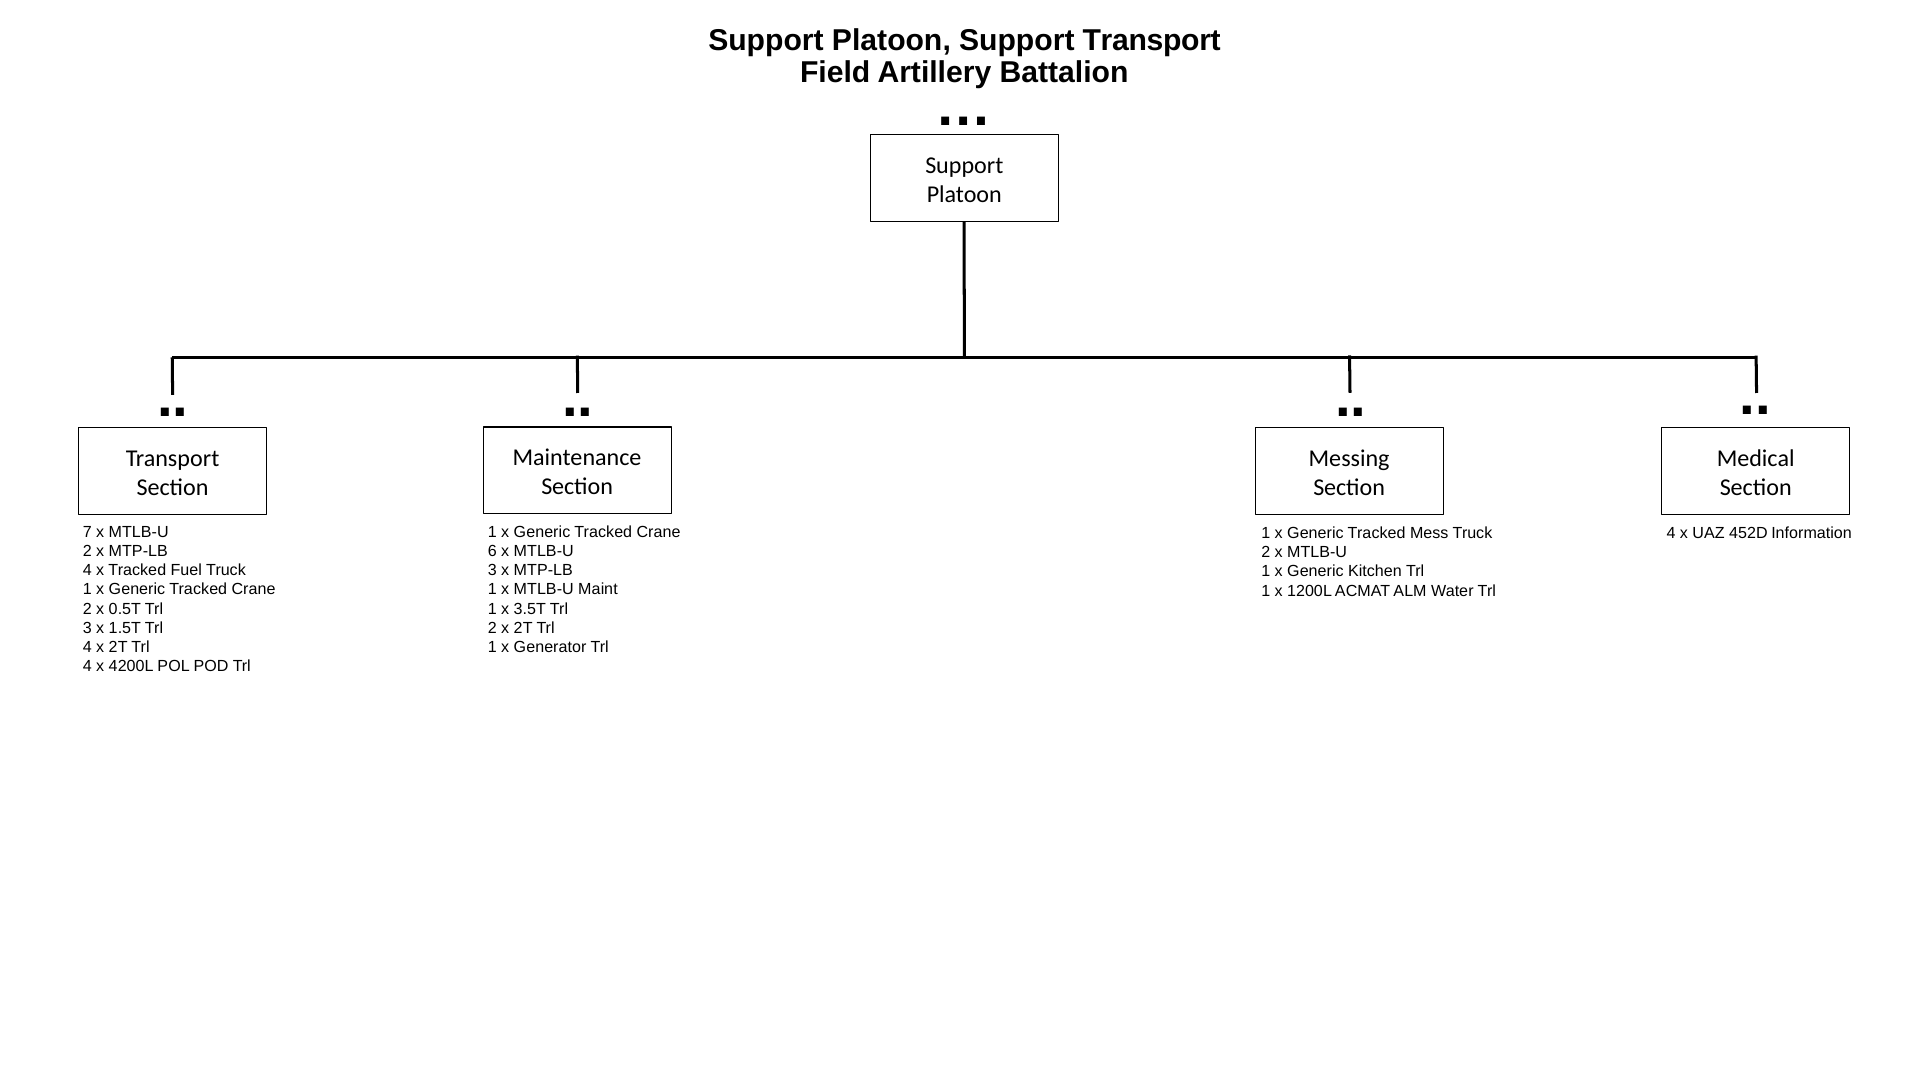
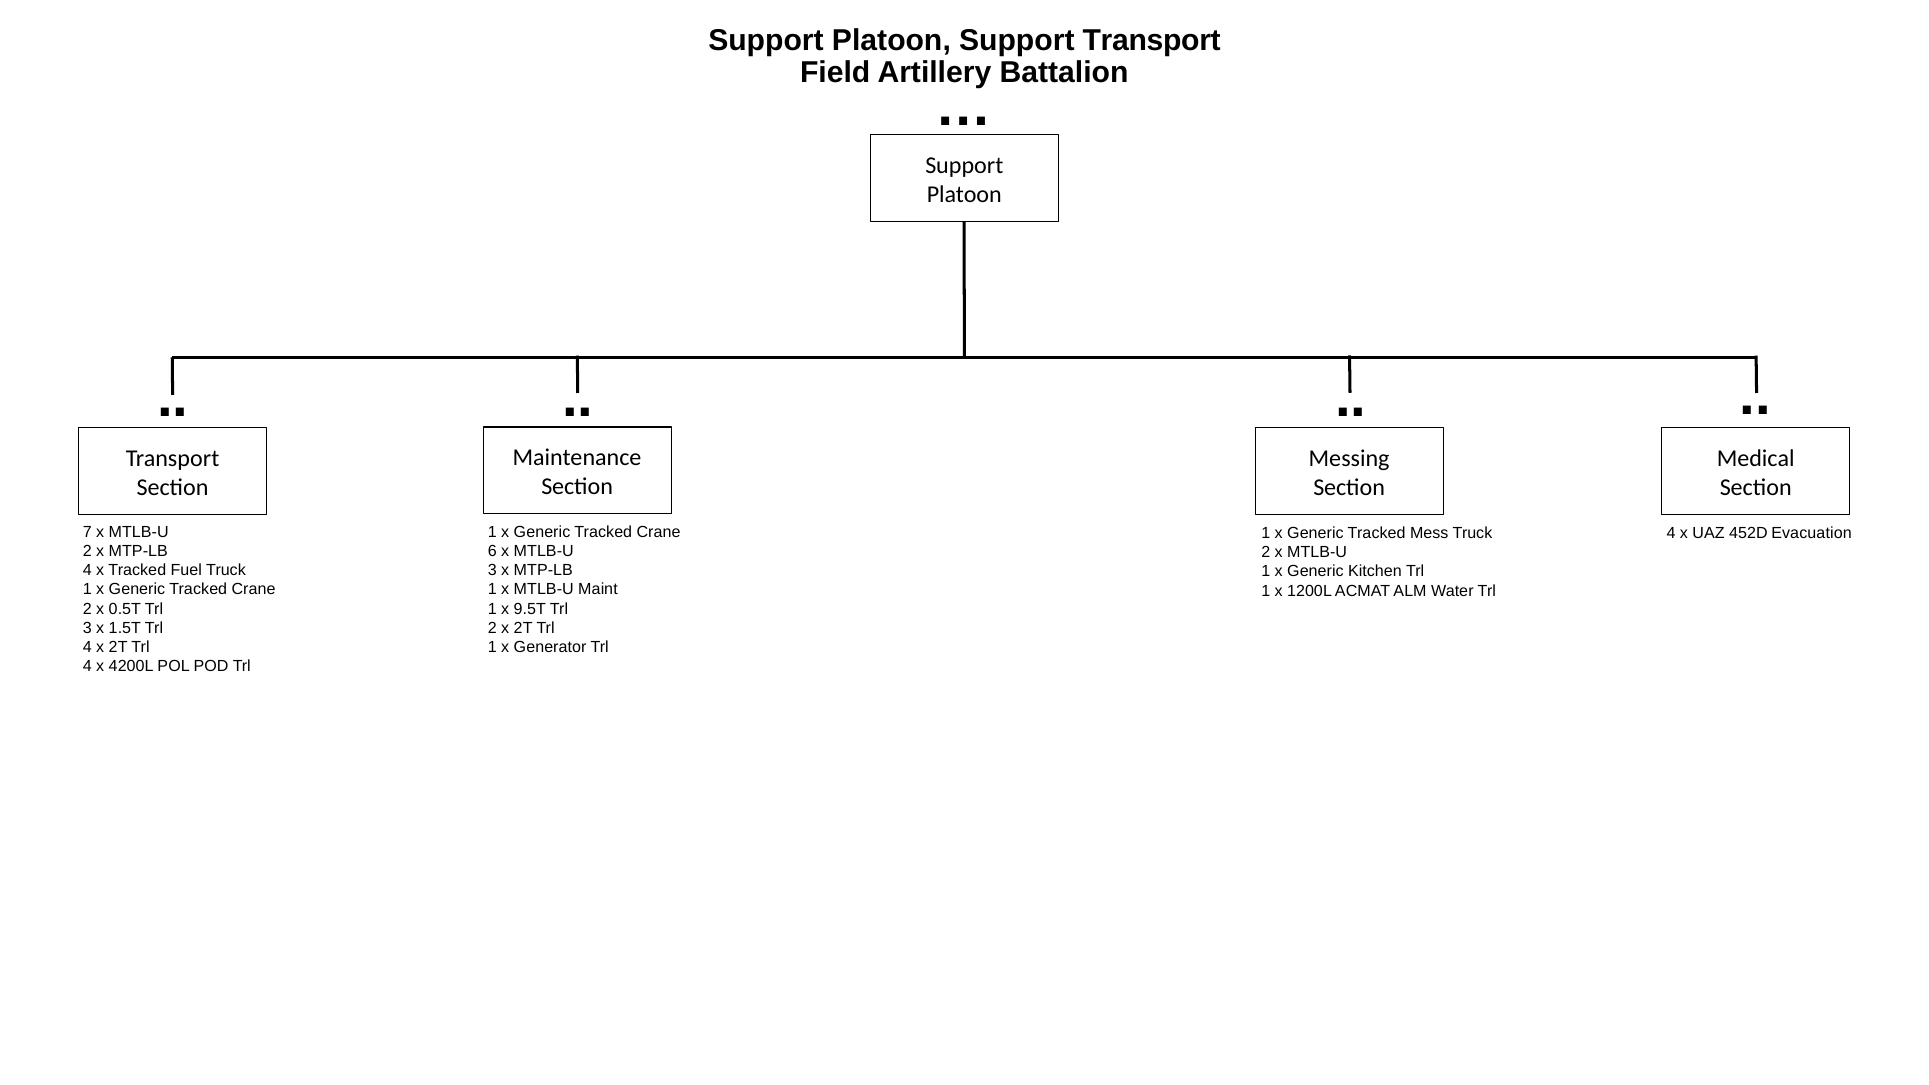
Information: Information -> Evacuation
3.5T: 3.5T -> 9.5T
